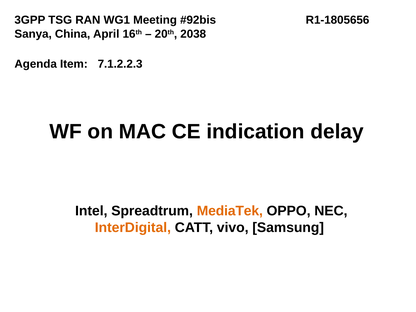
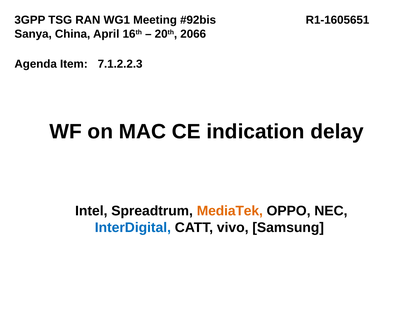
R1-1805656: R1-1805656 -> R1-1605651
2038: 2038 -> 2066
InterDigital colour: orange -> blue
